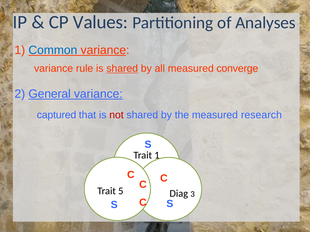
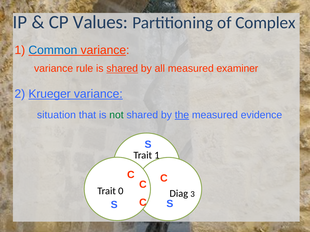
Analyses: Analyses -> Complex
converge: converge -> examiner
General: General -> Krueger
captured: captured -> situation
not colour: red -> green
the underline: none -> present
research: research -> evidence
5: 5 -> 0
